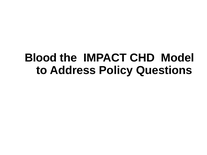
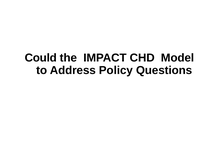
Blood: Blood -> Could
